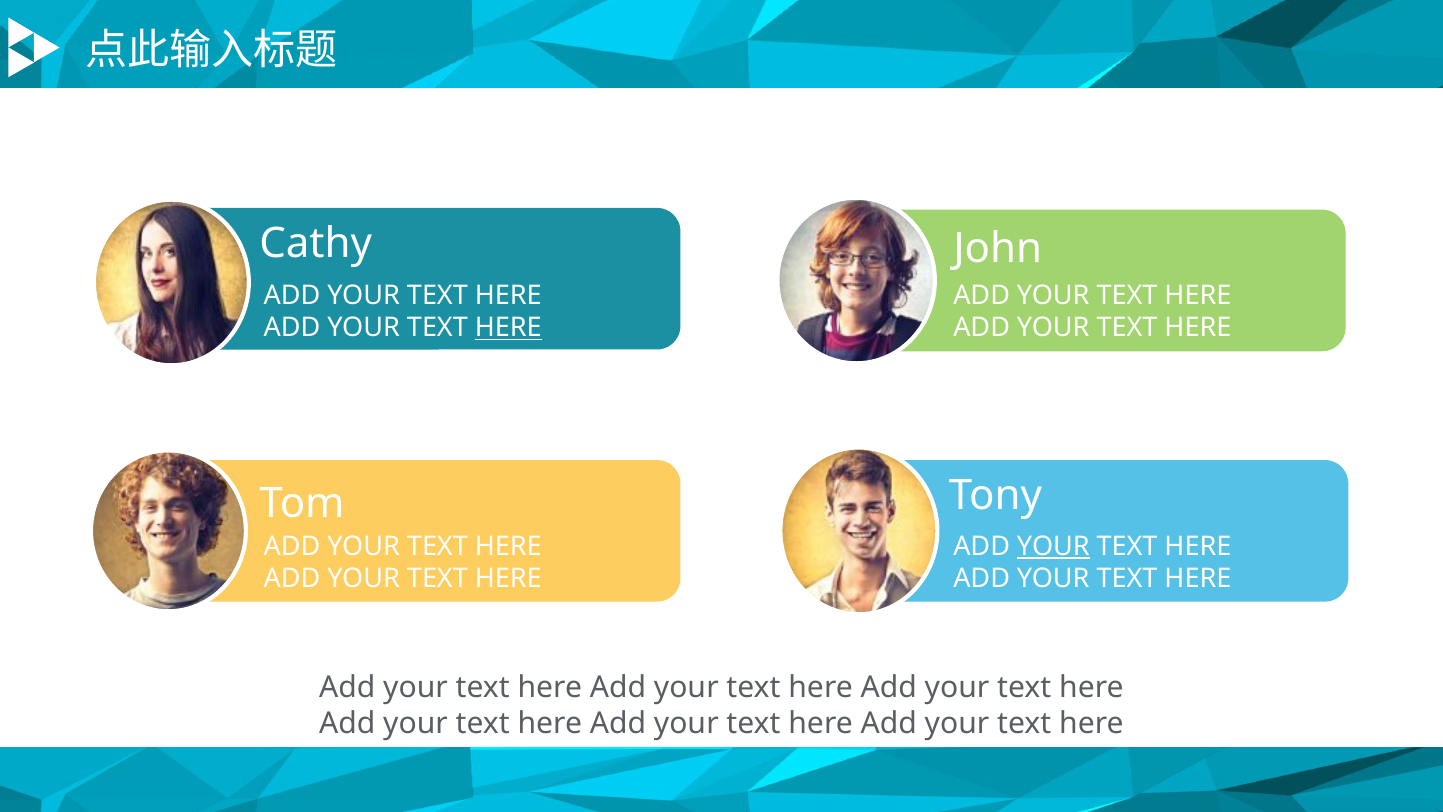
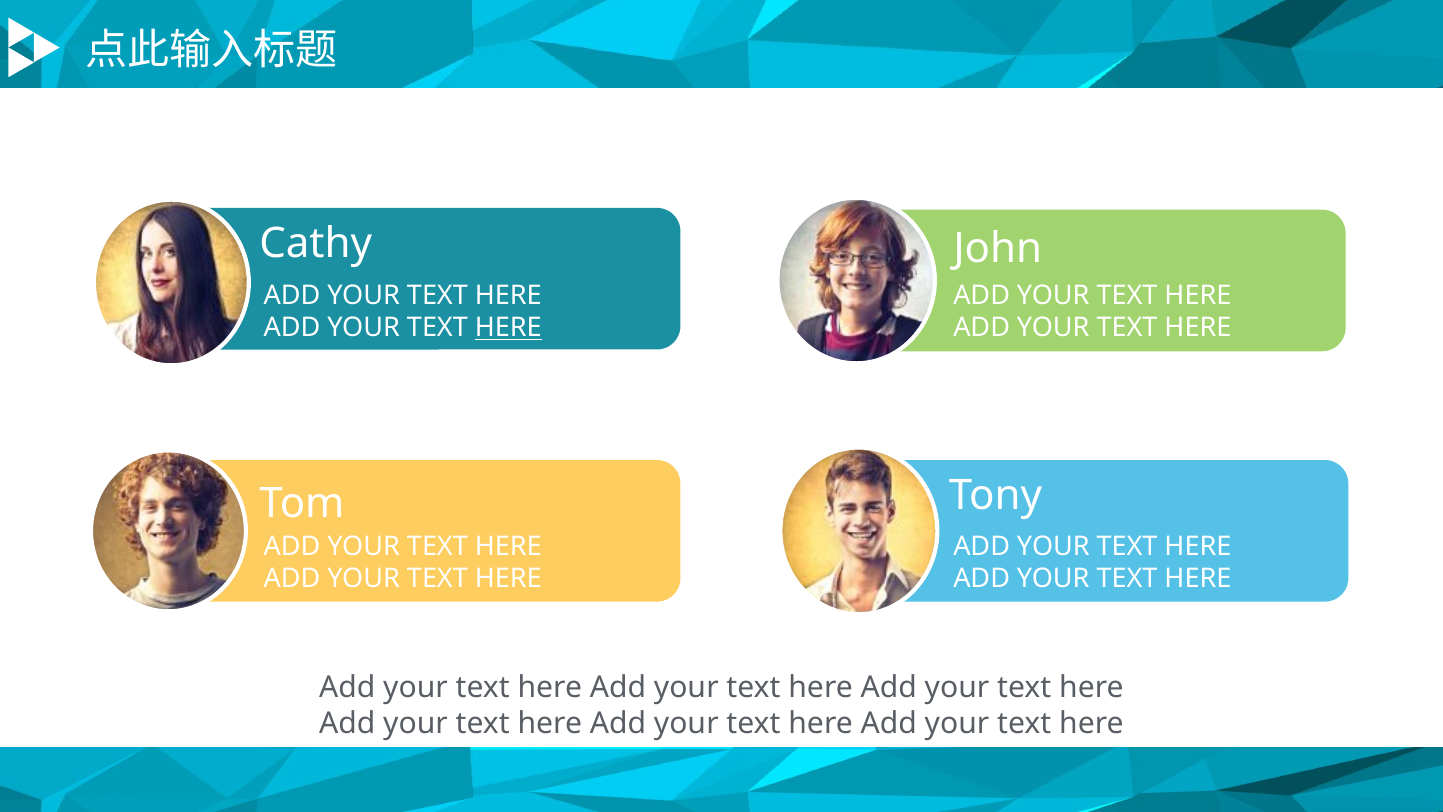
YOUR at (1053, 546) underline: present -> none
